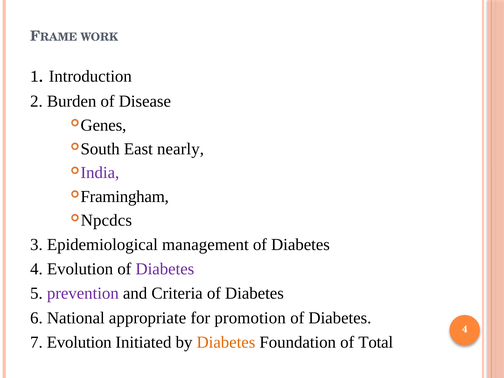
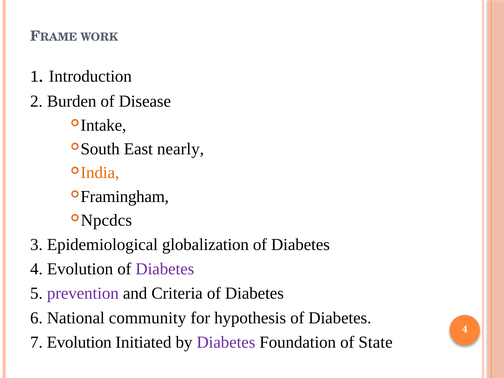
Genes: Genes -> Intake
India colour: purple -> orange
management: management -> globalization
appropriate: appropriate -> community
promotion: promotion -> hypothesis
Diabetes at (226, 342) colour: orange -> purple
Total: Total -> State
